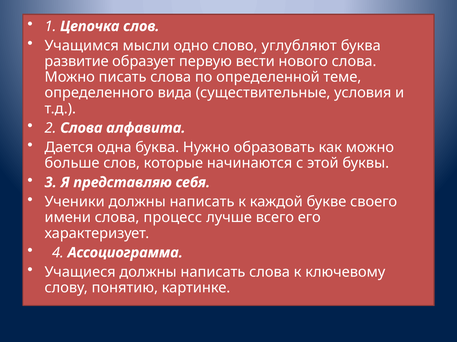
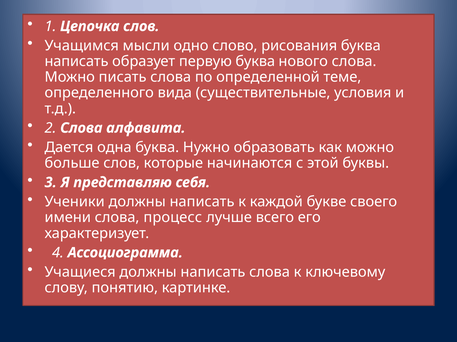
углубляют: углубляют -> рисования
развитие at (77, 62): развитие -> написать
первую вести: вести -> буква
